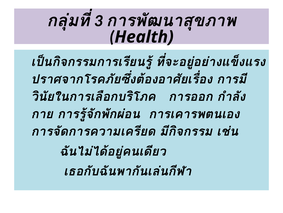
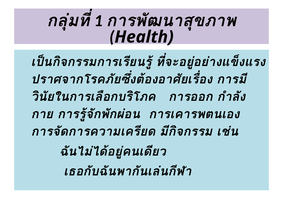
3: 3 -> 1
